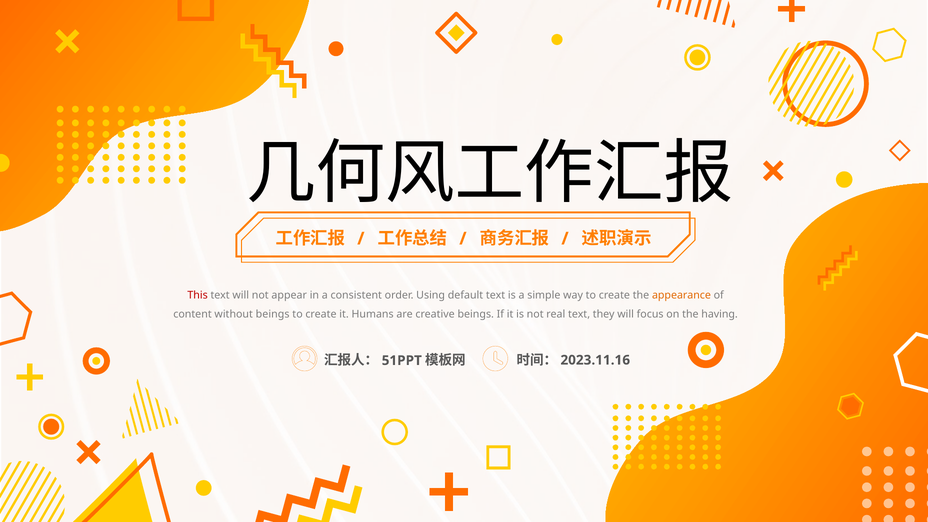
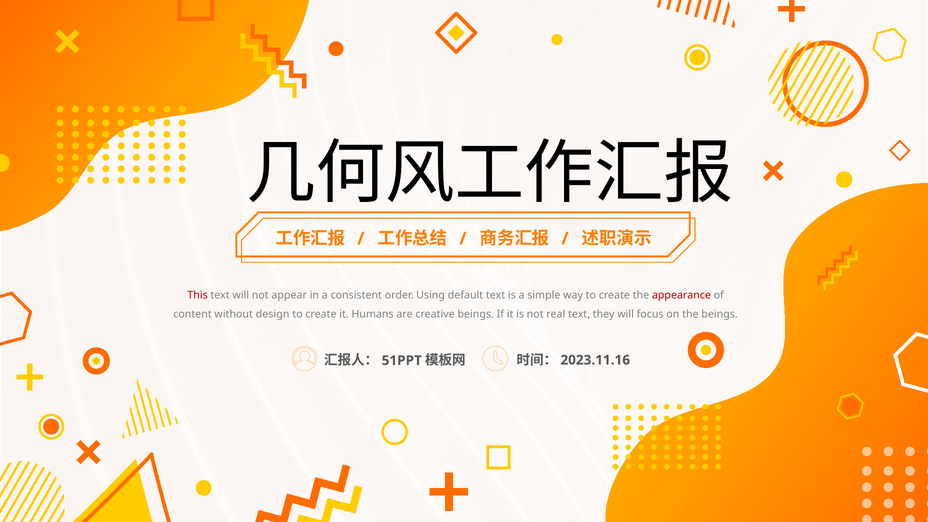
appearance colour: orange -> red
without beings: beings -> design
the having: having -> beings
